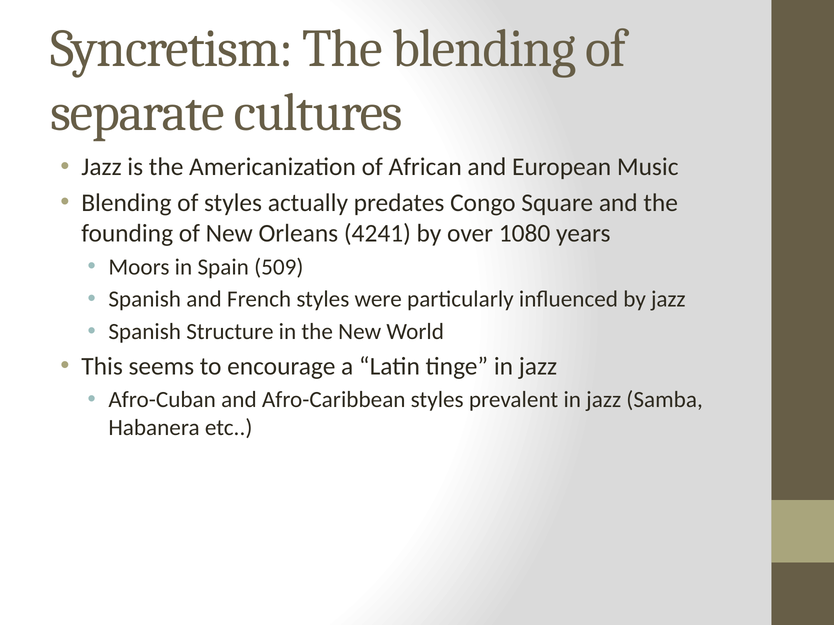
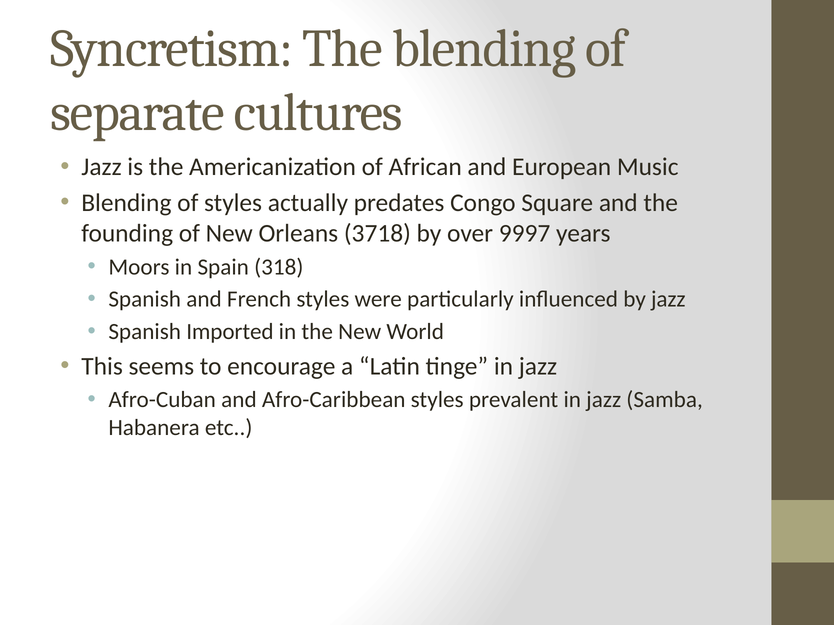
4241: 4241 -> 3718
1080: 1080 -> 9997
509: 509 -> 318
Structure: Structure -> Imported
